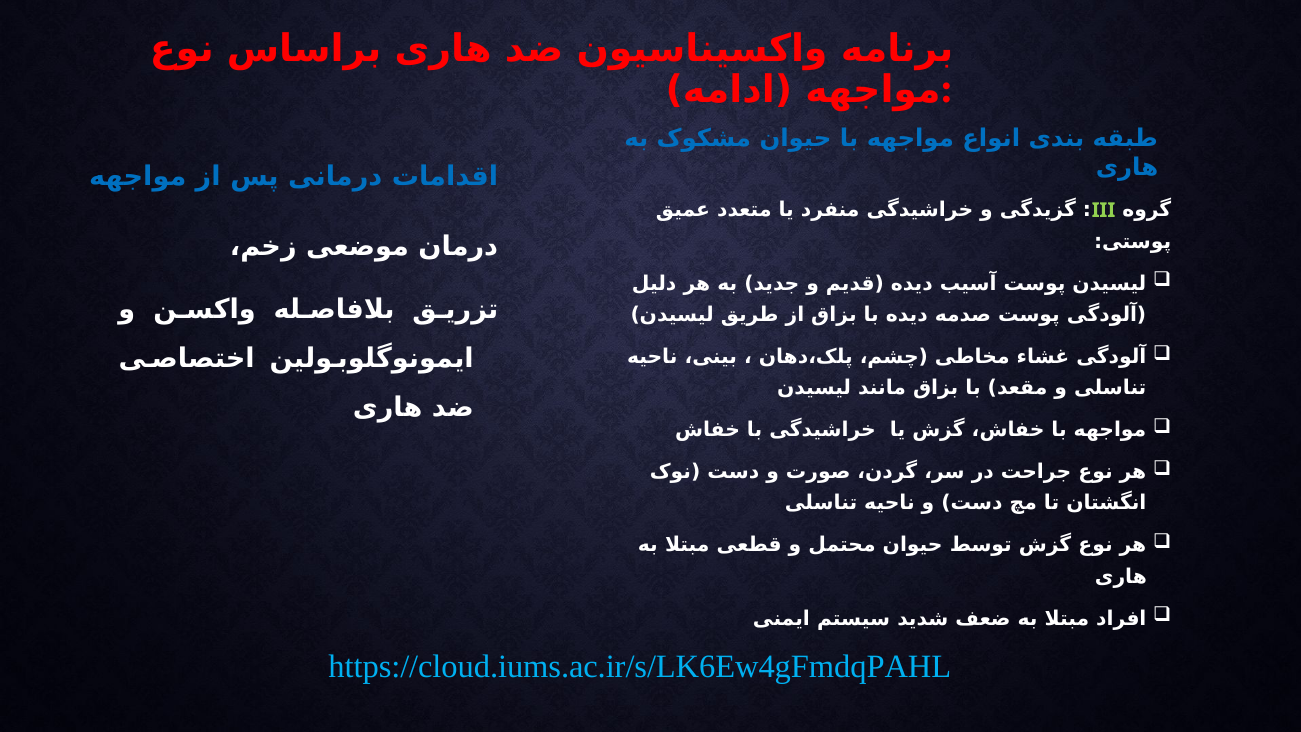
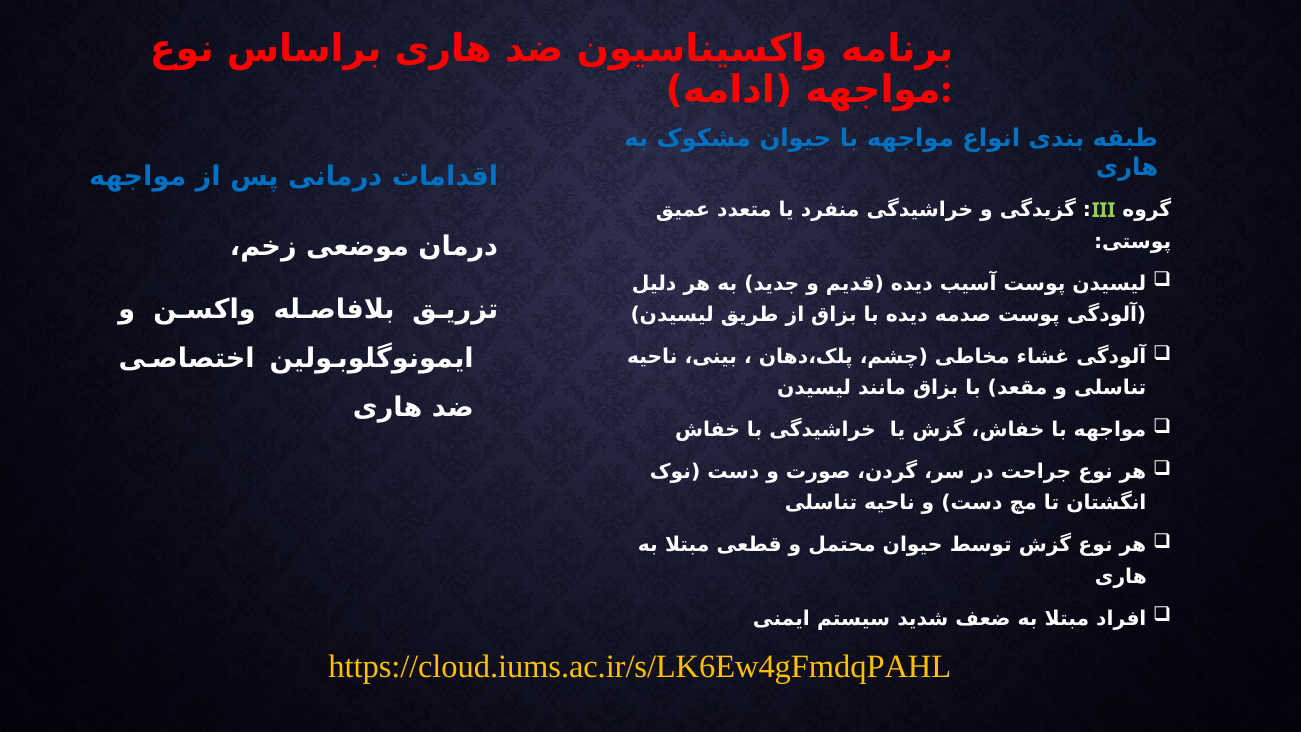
https://cloud.iums.ac.ir/s/LK6Ew4gFmdqPAHL colour: light blue -> yellow
